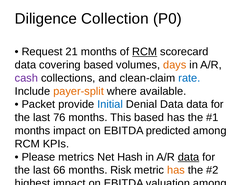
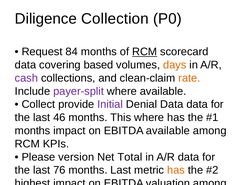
21: 21 -> 84
rate at (189, 78) colour: blue -> orange
payer-split colour: orange -> purple
Packet at (38, 105): Packet -> Collect
Initial colour: blue -> purple
76: 76 -> 46
This based: based -> where
EBITDA predicted: predicted -> available
metrics: metrics -> version
Hash: Hash -> Total
data at (189, 157) underline: present -> none
66: 66 -> 76
months Risk: Risk -> Last
